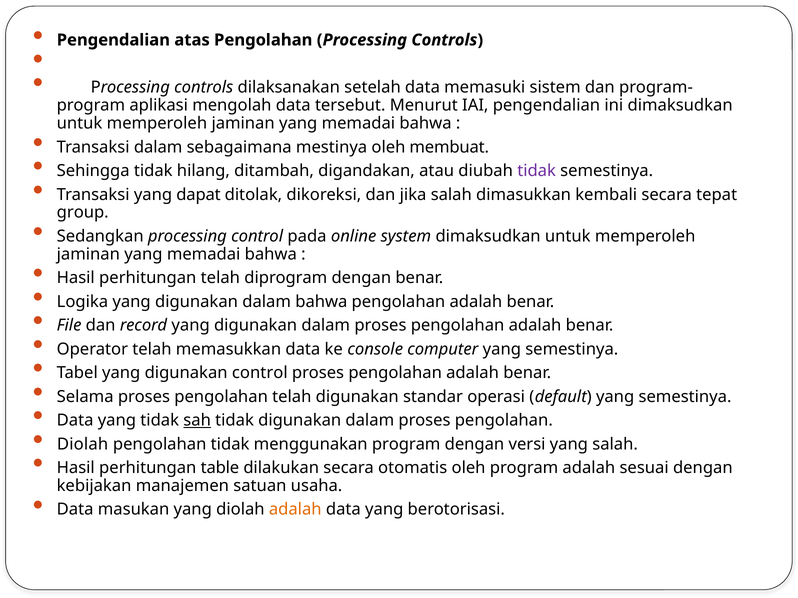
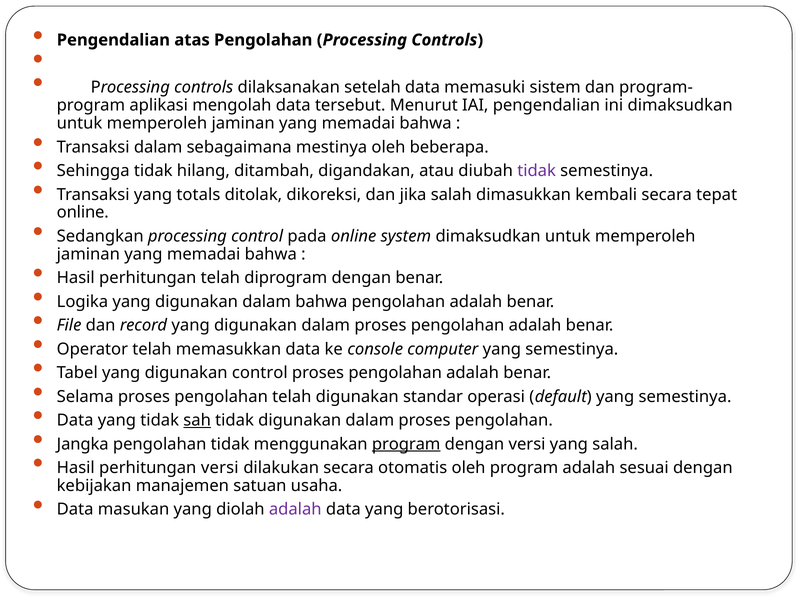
membuat: membuat -> beberapa
dapat: dapat -> totals
group at (83, 213): group -> online
Diolah at (83, 444): Diolah -> Jangka
program at (406, 444) underline: none -> present
perhitungan table: table -> versi
adalah at (295, 510) colour: orange -> purple
